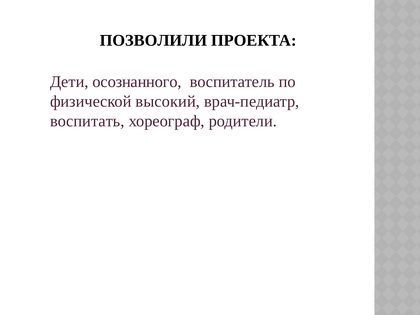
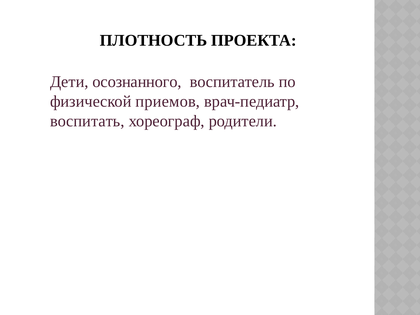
ПОЗВОЛИЛИ: ПОЗВОЛИЛИ -> ПЛОТНОСТЬ
высокий: высокий -> приемов
